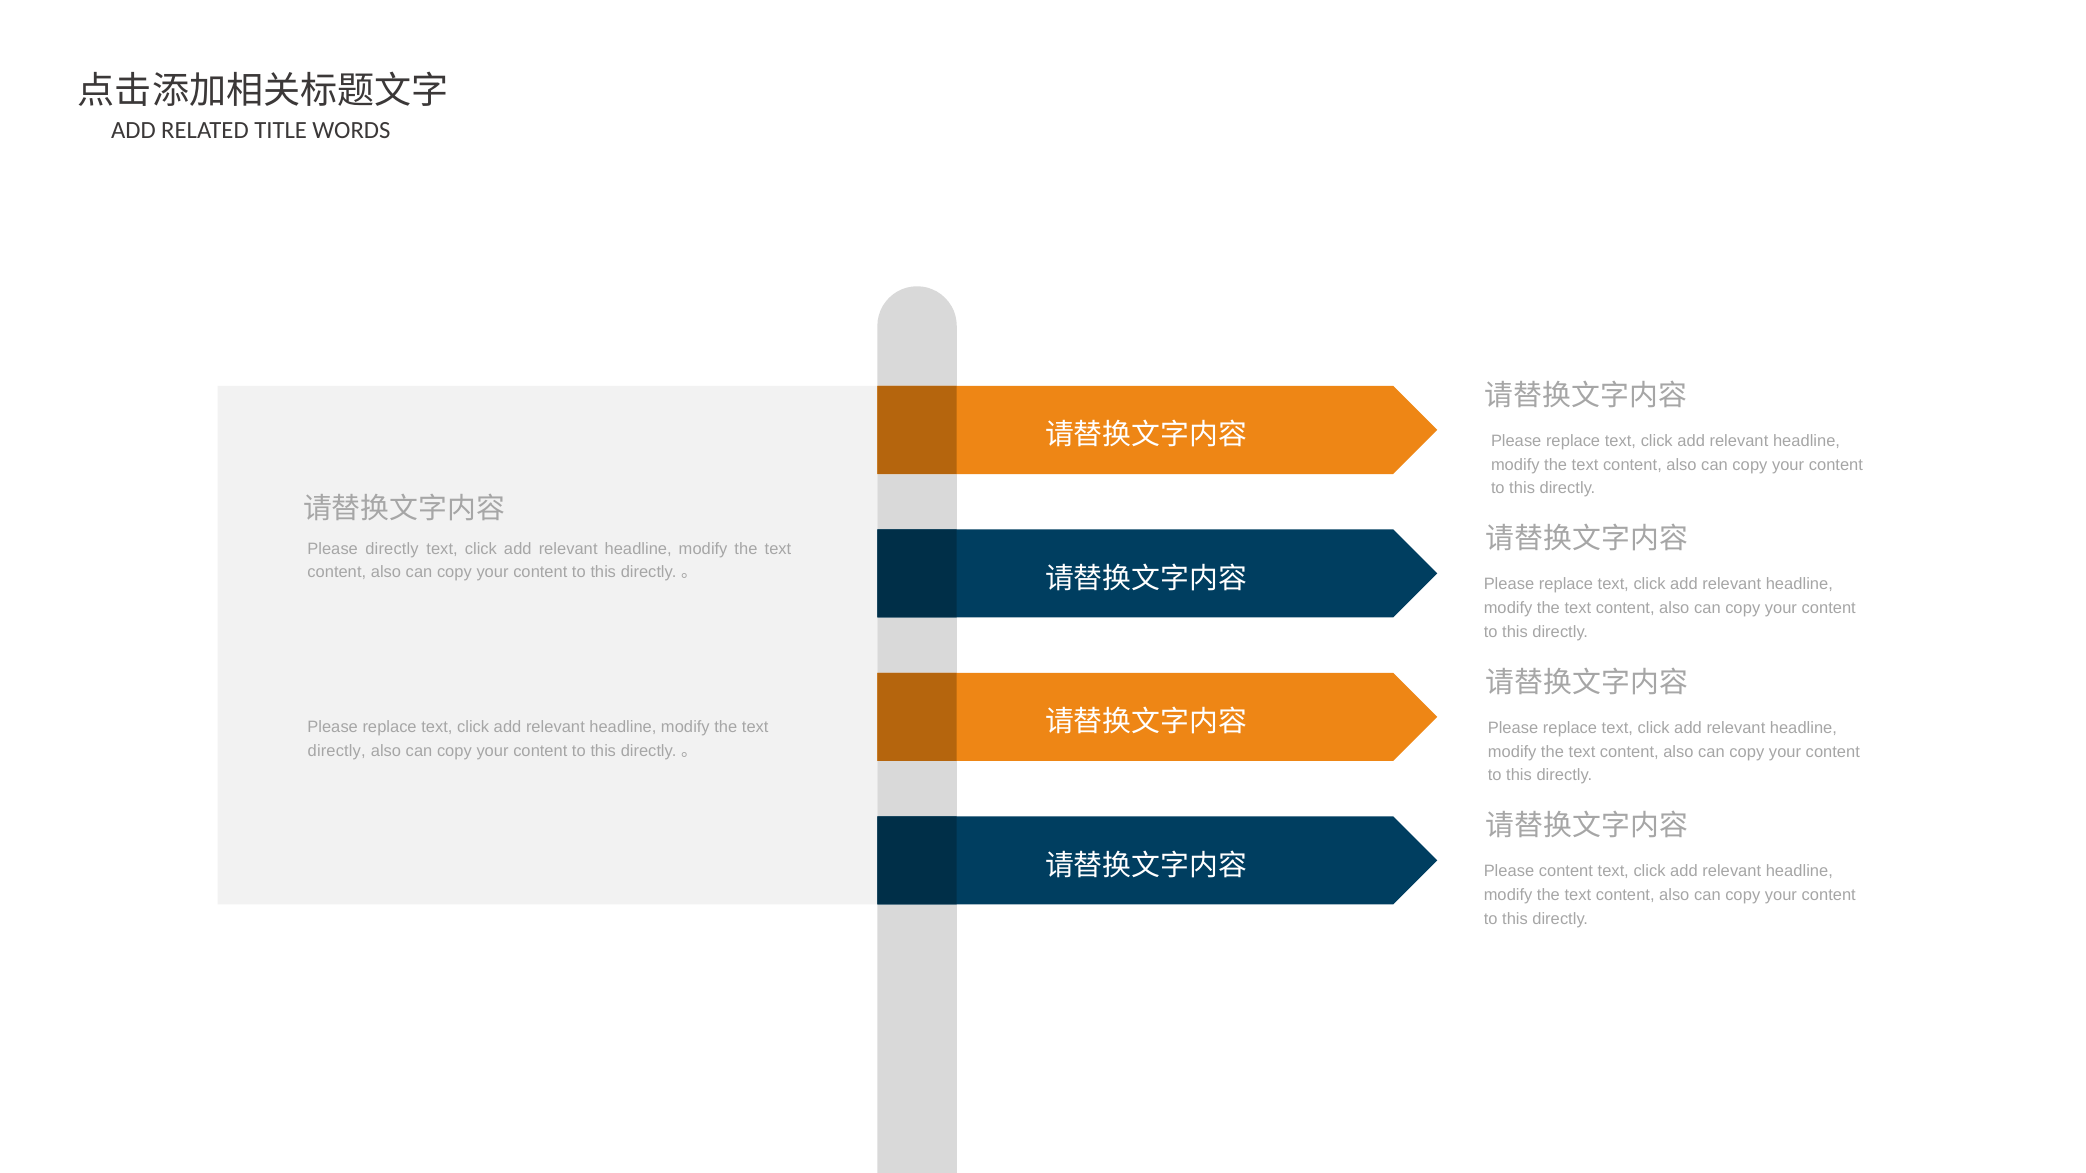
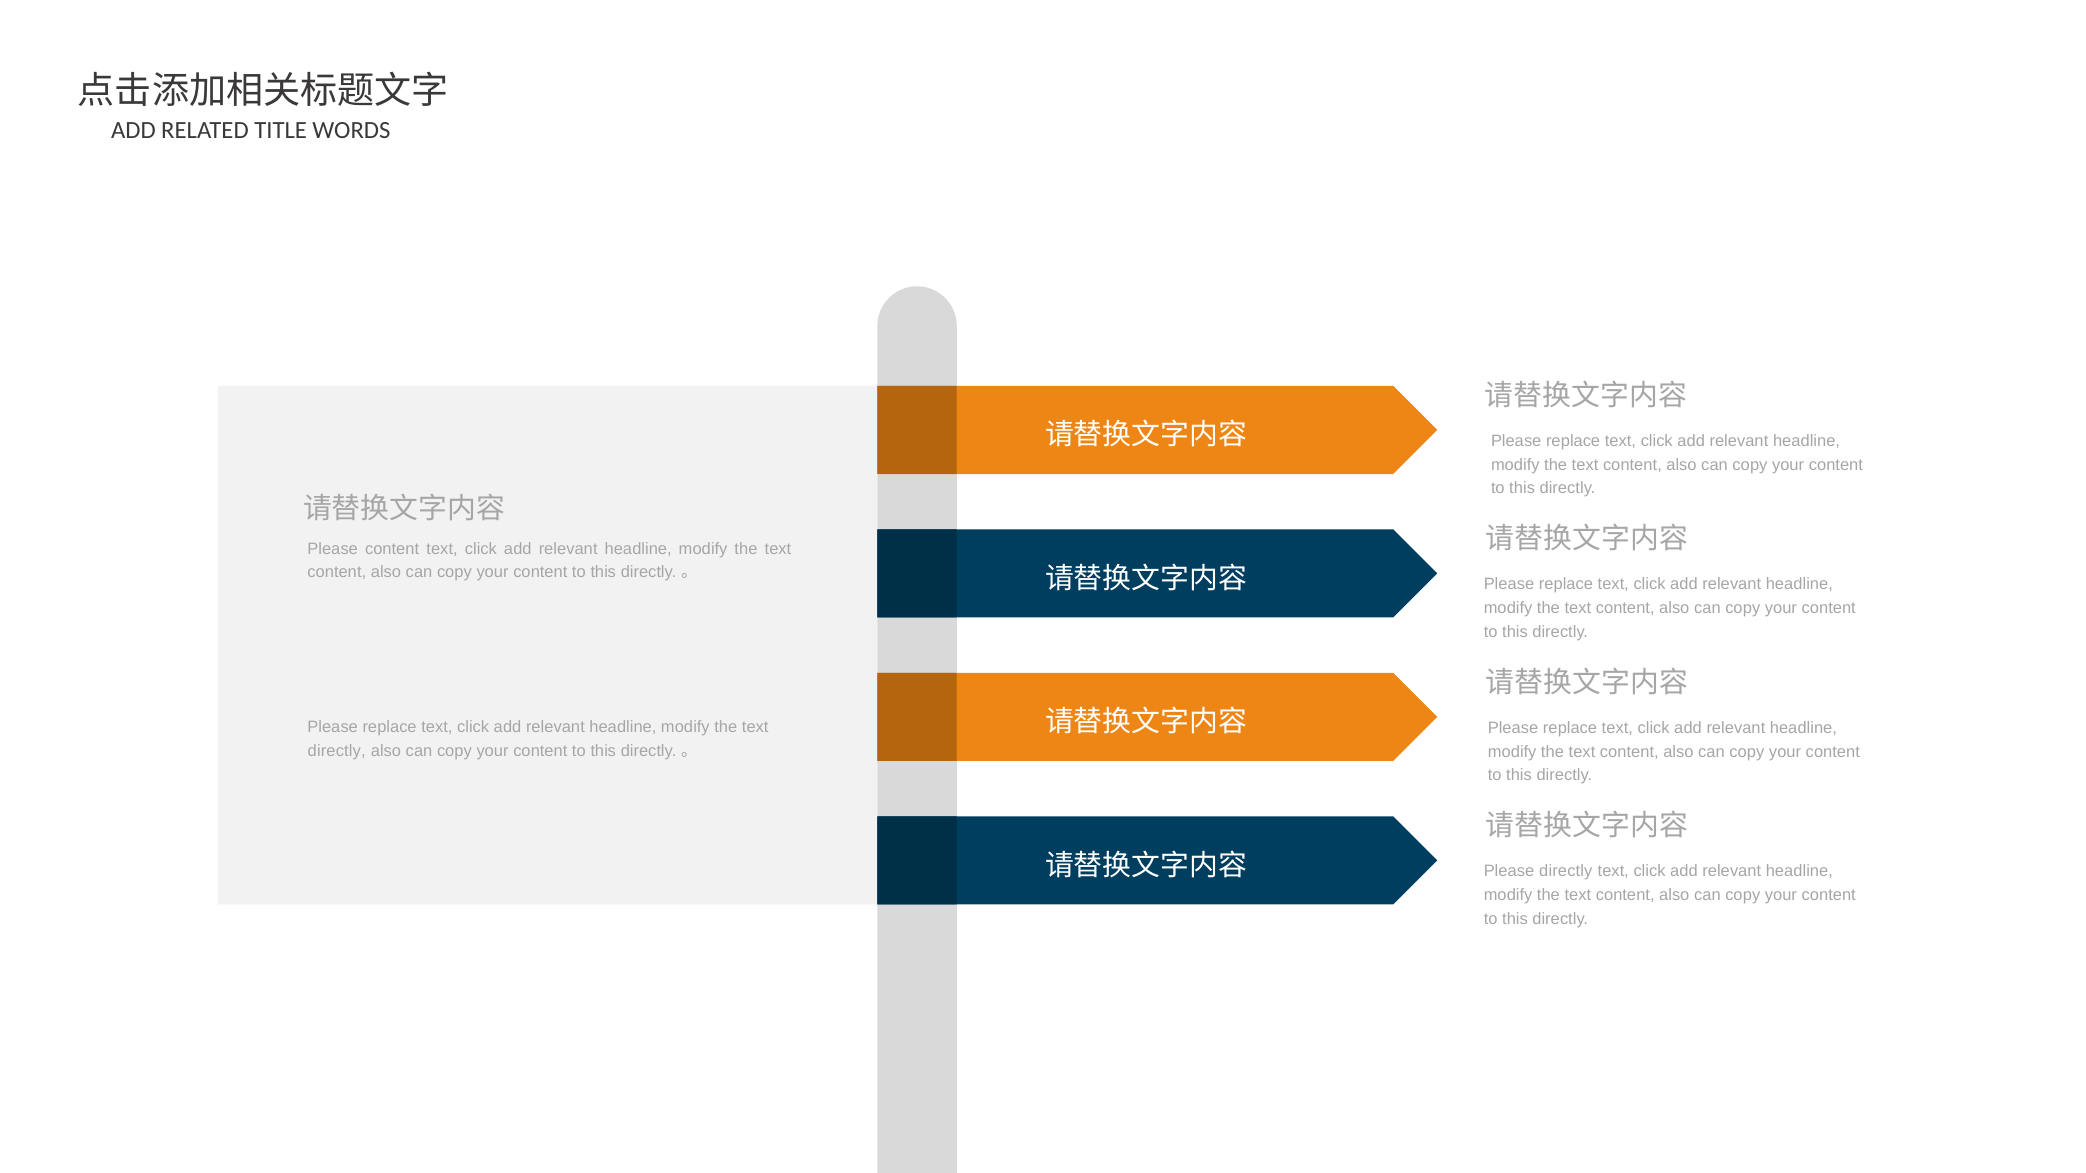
Please directly: directly -> content
Please content: content -> directly
